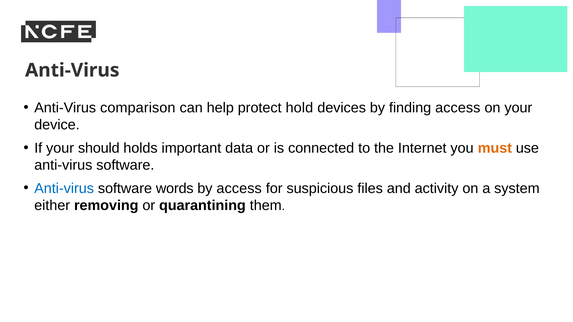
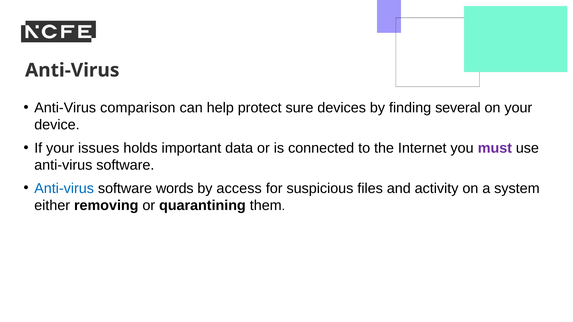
hold: hold -> sure
finding access: access -> several
should: should -> issues
must colour: orange -> purple
